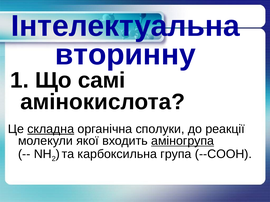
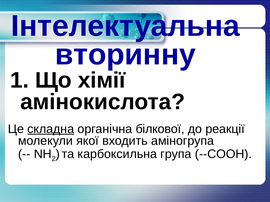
самі: самі -> хімії
сполуки: сполуки -> білкової
аміногрупа underline: present -> none
